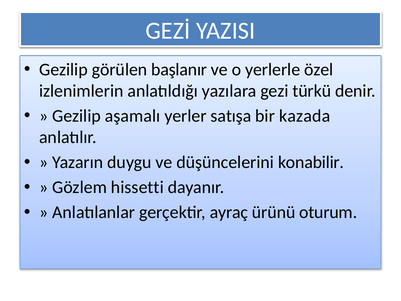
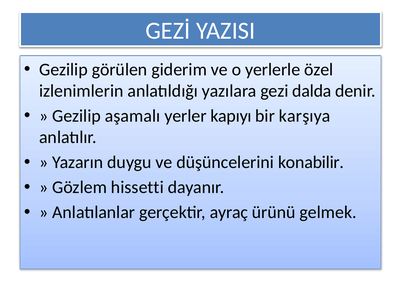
başlanır: başlanır -> giderim
türkü: türkü -> dalda
satışa: satışa -> kapıyı
kazada: kazada -> karşıya
oturum: oturum -> gelmek
